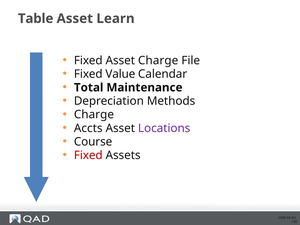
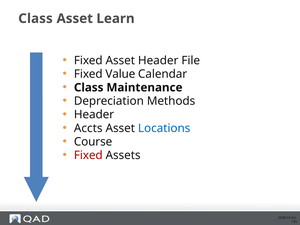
Table at (36, 19): Table -> Class
Asset Charge: Charge -> Header
Total at (89, 88): Total -> Class
Charge at (94, 115): Charge -> Header
Locations colour: purple -> blue
